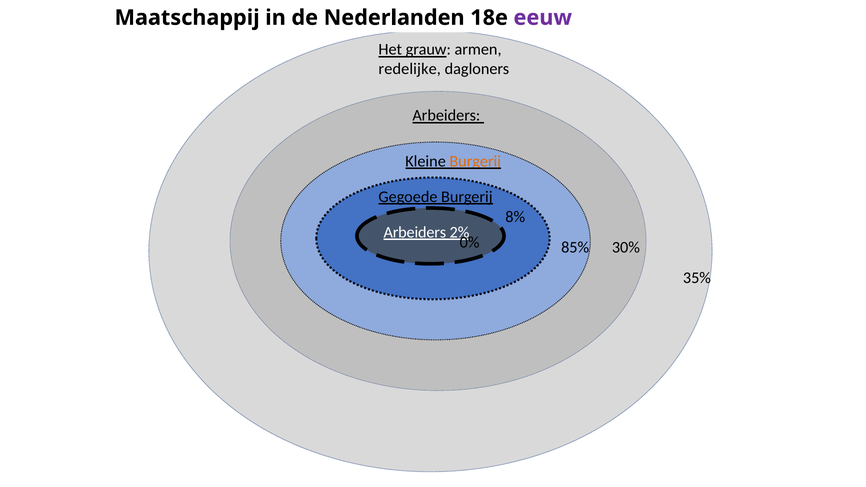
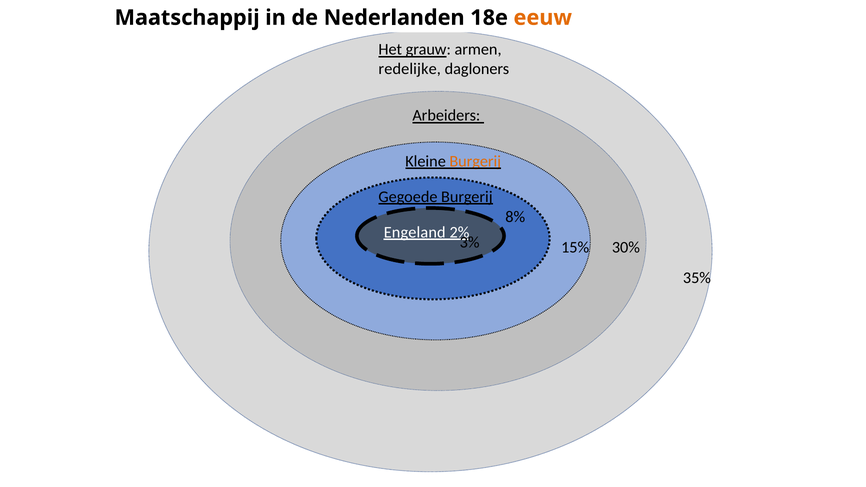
eeuw colour: purple -> orange
Arbeiders at (415, 232): Arbeiders -> Engeland
0%: 0% -> 3%
85%: 85% -> 15%
